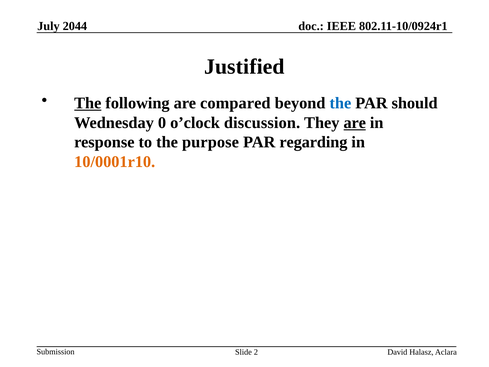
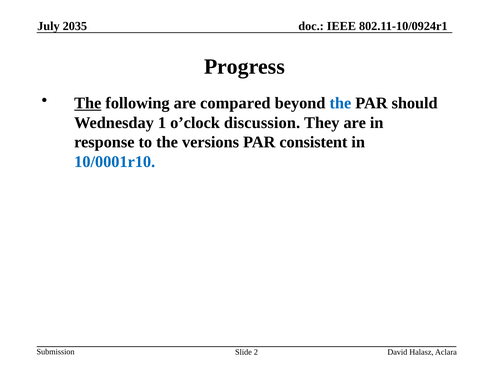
2044: 2044 -> 2035
Justified: Justified -> Progress
0: 0 -> 1
are at (355, 123) underline: present -> none
purpose: purpose -> versions
regarding: regarding -> consistent
10/0001r10 colour: orange -> blue
